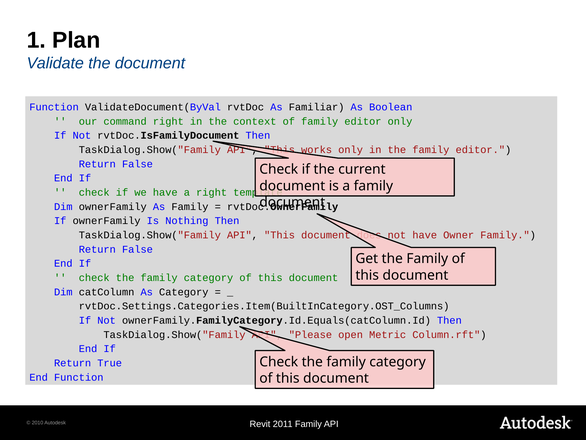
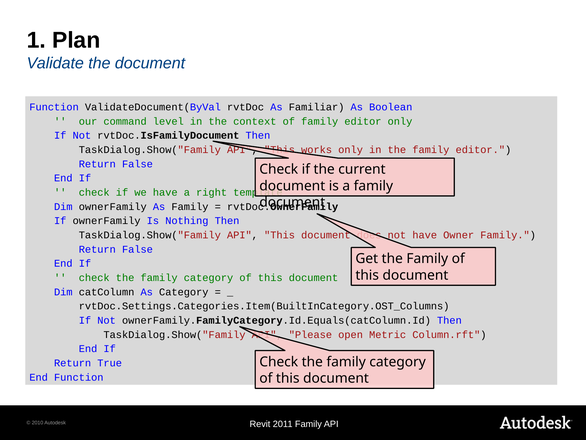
command right: right -> level
